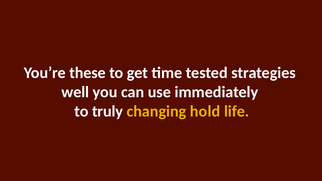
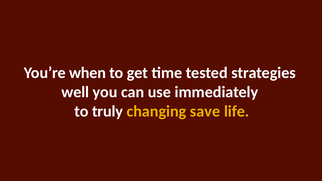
these: these -> when
hold: hold -> save
